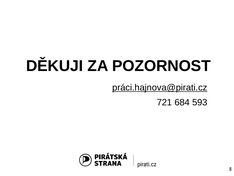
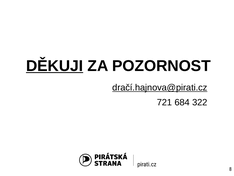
DĚKUJI underline: none -> present
práci.hajnova@pirati.cz: práci.hajnova@pirati.cz -> dračí.hajnova@pirati.cz
593: 593 -> 322
